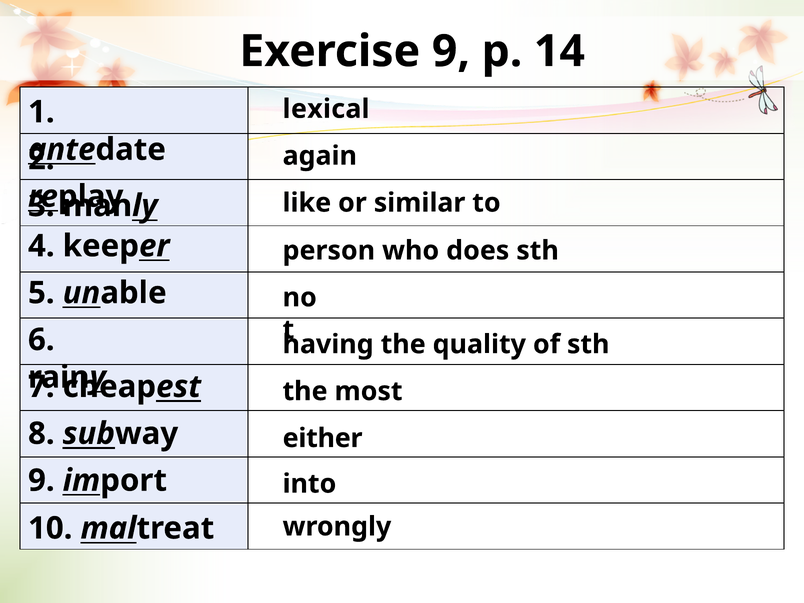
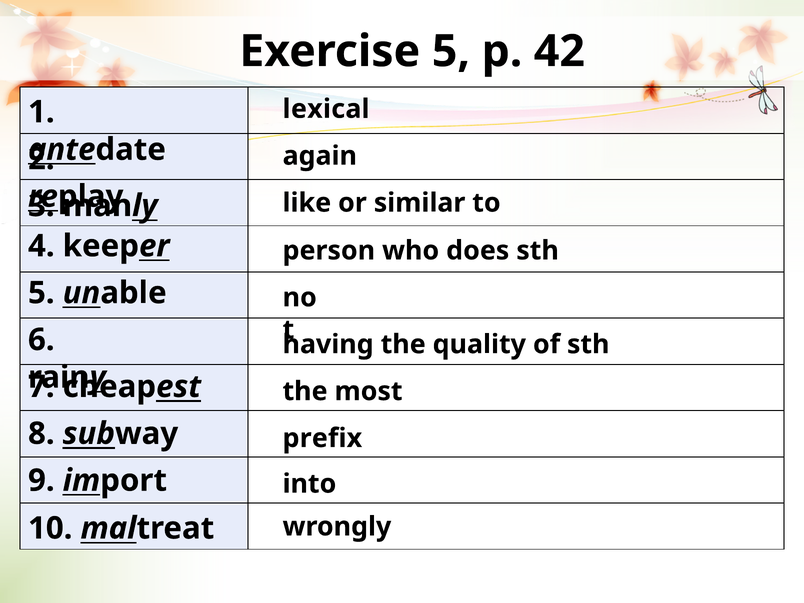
Exercise 9: 9 -> 5
14: 14 -> 42
either: either -> prefix
